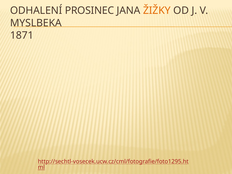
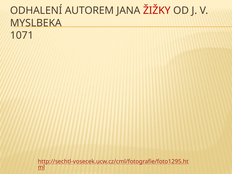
PROSINEC: PROSINEC -> AUTOREM
ŽIŽKY colour: orange -> red
1871: 1871 -> 1071
